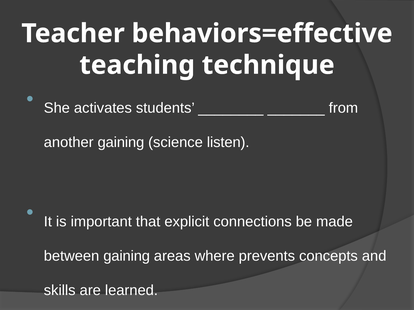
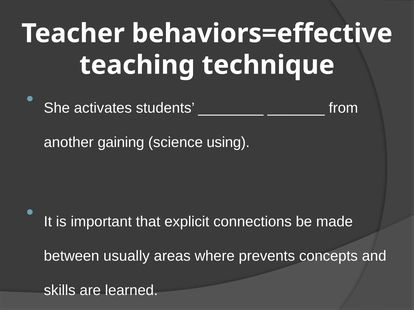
listen: listen -> using
between gaining: gaining -> usually
